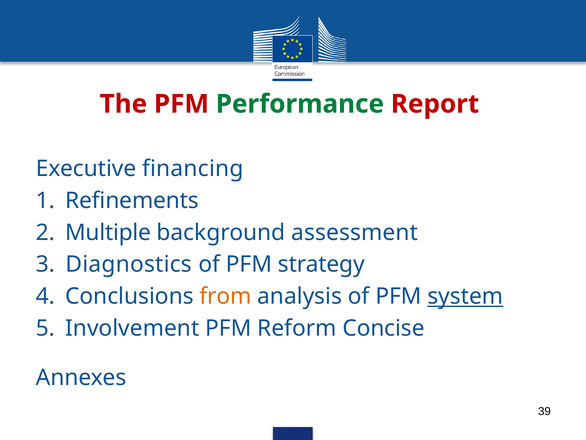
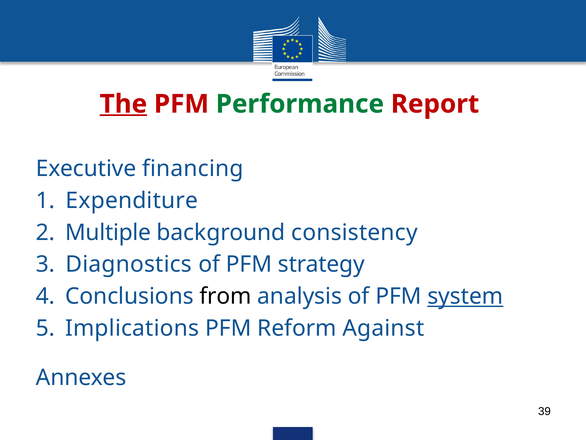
The underline: none -> present
Refinements: Refinements -> Expenditure
assessment: assessment -> consistency
from colour: orange -> black
Involvement: Involvement -> Implications
Concise: Concise -> Against
